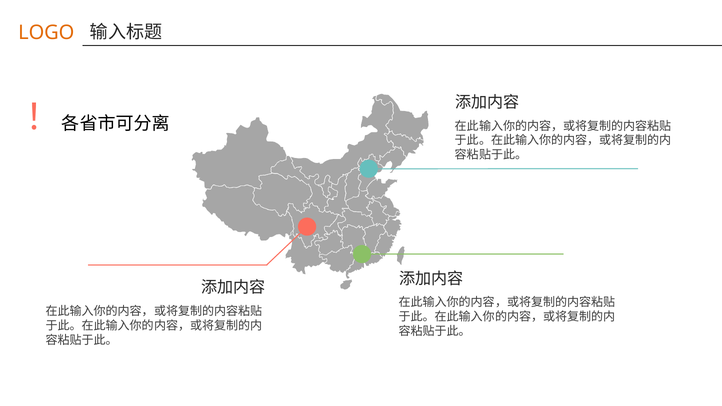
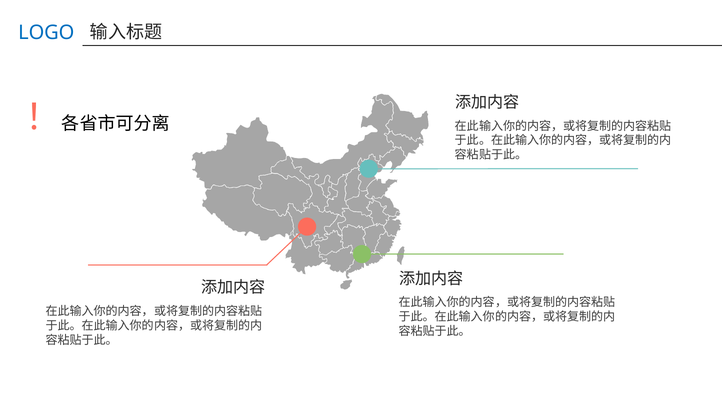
LOGO colour: orange -> blue
